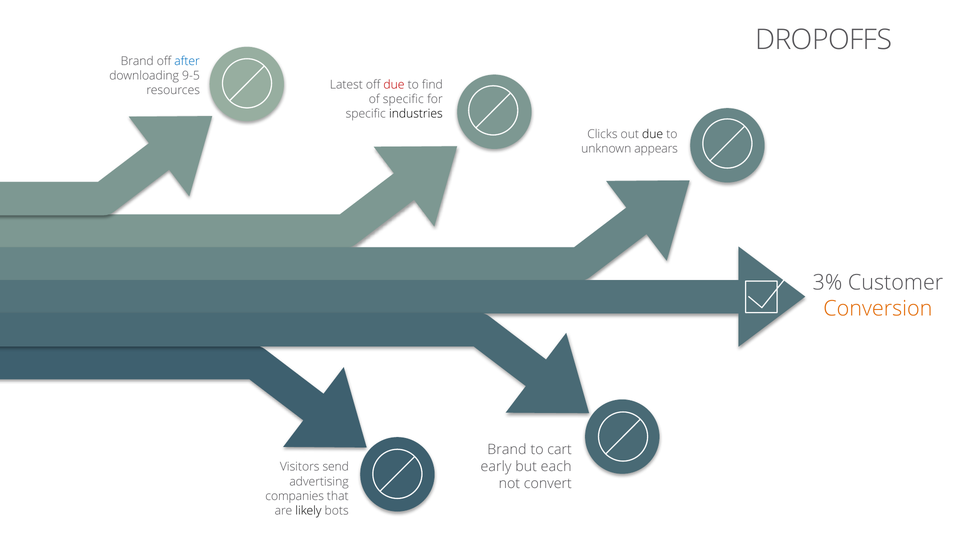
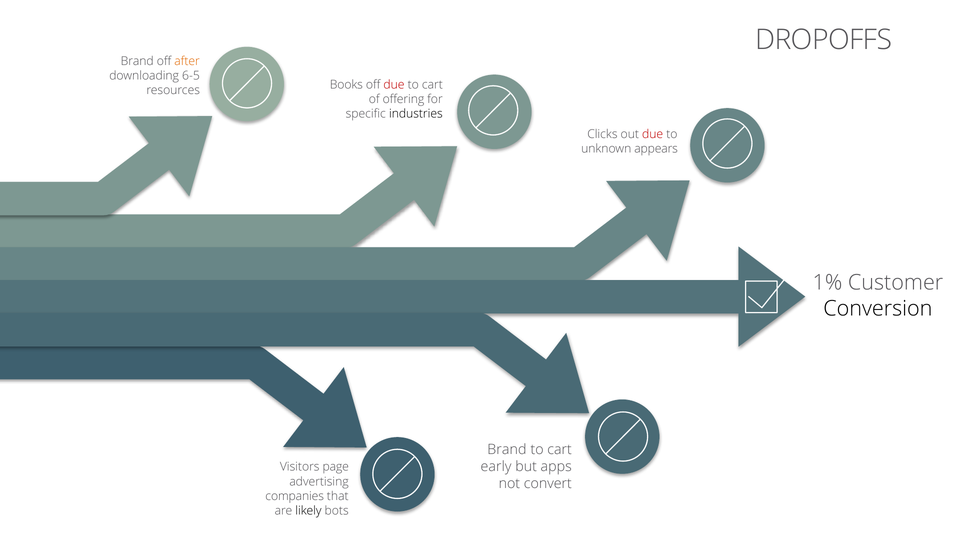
after colour: blue -> orange
9-5: 9-5 -> 6-5
Latest: Latest -> Books
find at (432, 85): find -> cart
of specific: specific -> offering
due at (653, 134) colour: black -> red
3%: 3% -> 1%
Conversion colour: orange -> black
each: each -> apps
send: send -> page
